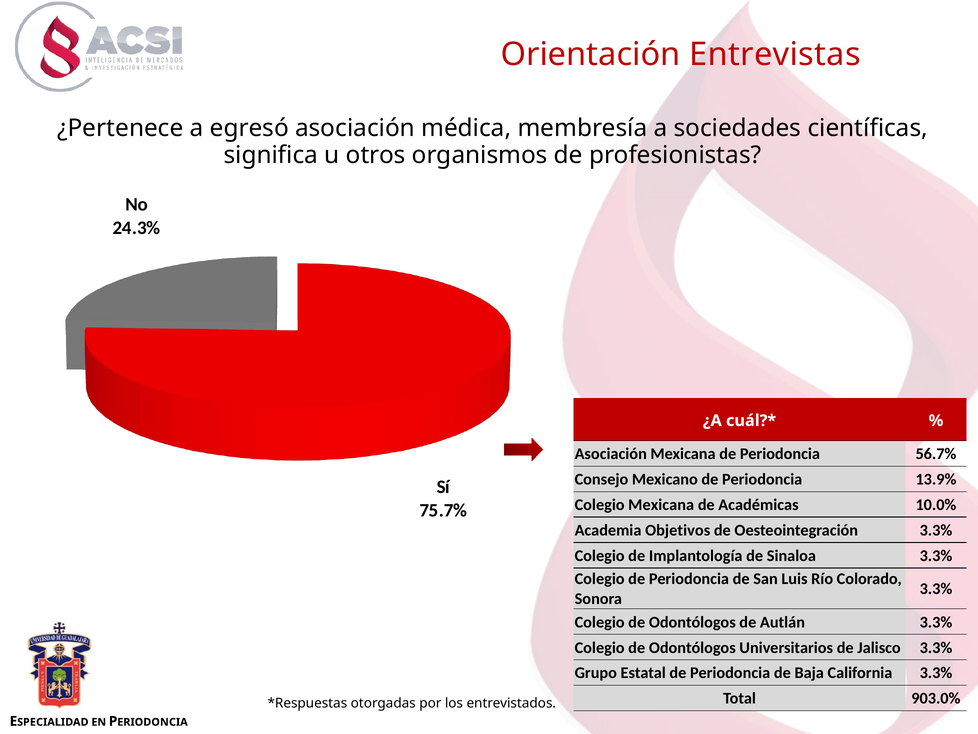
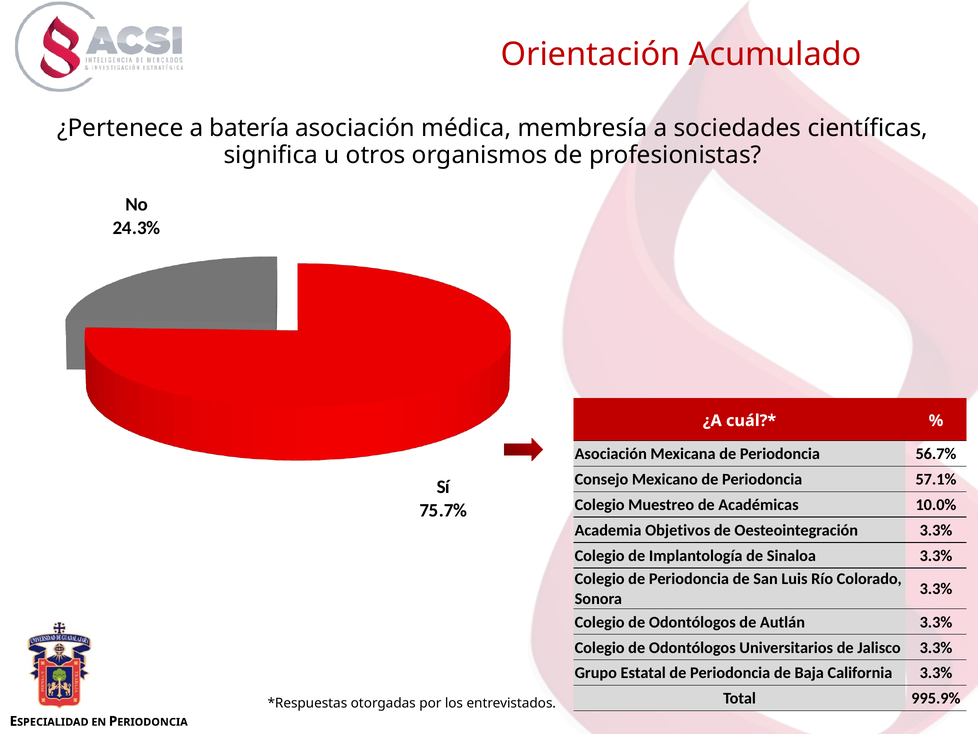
Entrevistas: Entrevistas -> Acumulado
egresó: egresó -> batería
13.9%: 13.9% -> 57.1%
Colegio Mexicana: Mexicana -> Muestreo
903.0%: 903.0% -> 995.9%
